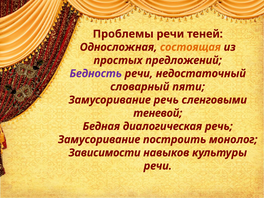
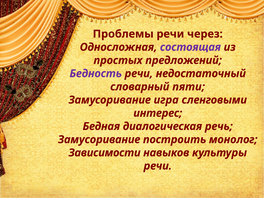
теней: теней -> через
состоящая colour: orange -> purple
Замусоривание речь: речь -> игра
теневой: теневой -> интерес
